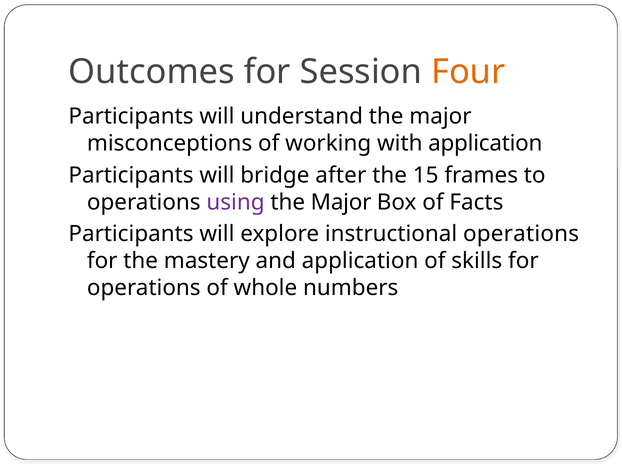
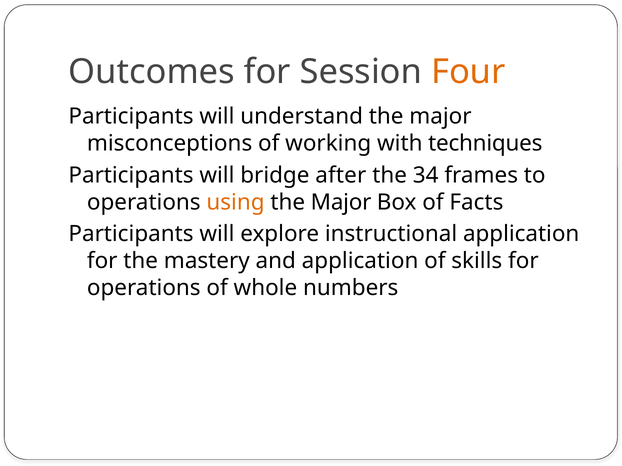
with application: application -> techniques
15: 15 -> 34
using colour: purple -> orange
instructional operations: operations -> application
